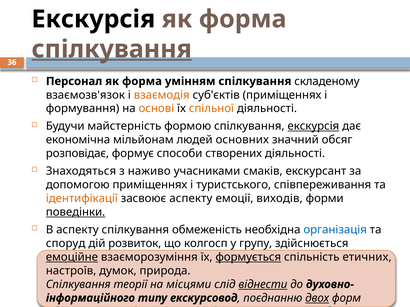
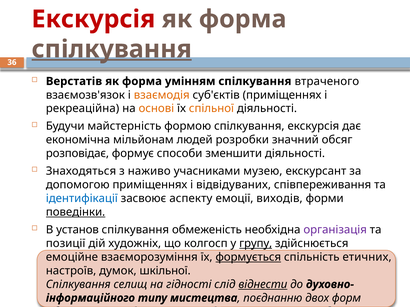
Екскурсія at (93, 19) colour: black -> red
Персонал: Персонал -> Верстатів
складеному: складеному -> втраченого
формування: формування -> рекреаційна
екскурсія at (313, 126) underline: present -> none
основних: основних -> розробки
створених: створених -> зменшити
смаків: смаків -> музею
туристського: туристського -> відвідуваних
ідентифікації colour: orange -> blue
В аспекту: аспекту -> установ
організація colour: blue -> purple
споруд: споруд -> позиції
розвиток: розвиток -> художніх
групу underline: none -> present
емоційне underline: present -> none
природа: природа -> шкільної
теорії: теорії -> селищ
місцями: місцями -> гідності
екскурсовод: екскурсовод -> мистецтва
двох underline: present -> none
